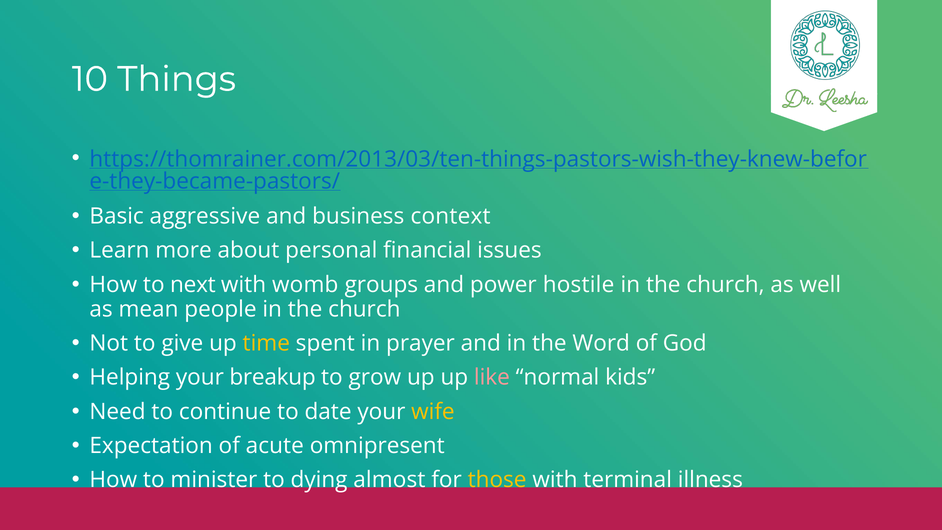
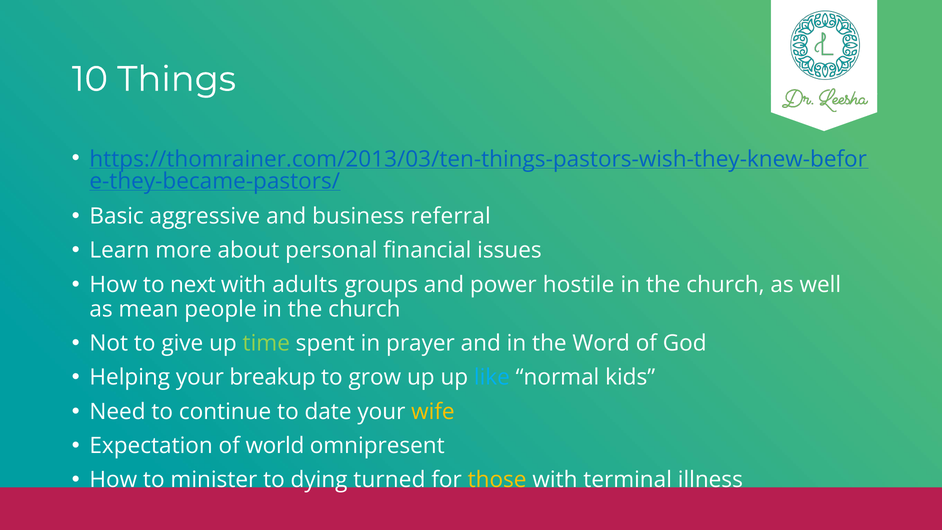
context: context -> referral
womb: womb -> adults
time colour: yellow -> light green
like colour: pink -> light blue
acute: acute -> world
almost: almost -> turned
